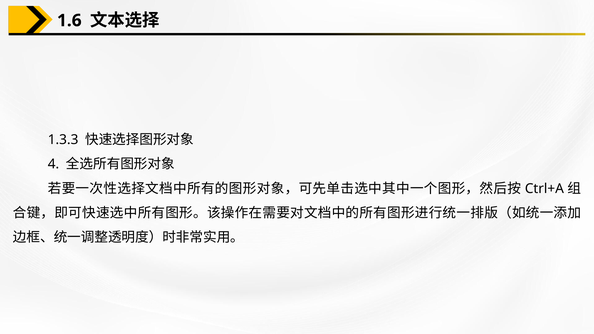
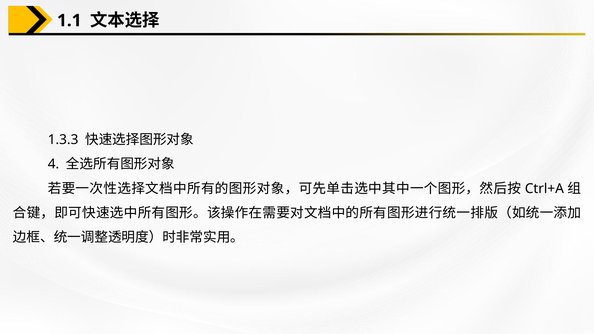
1.6: 1.6 -> 1.1
